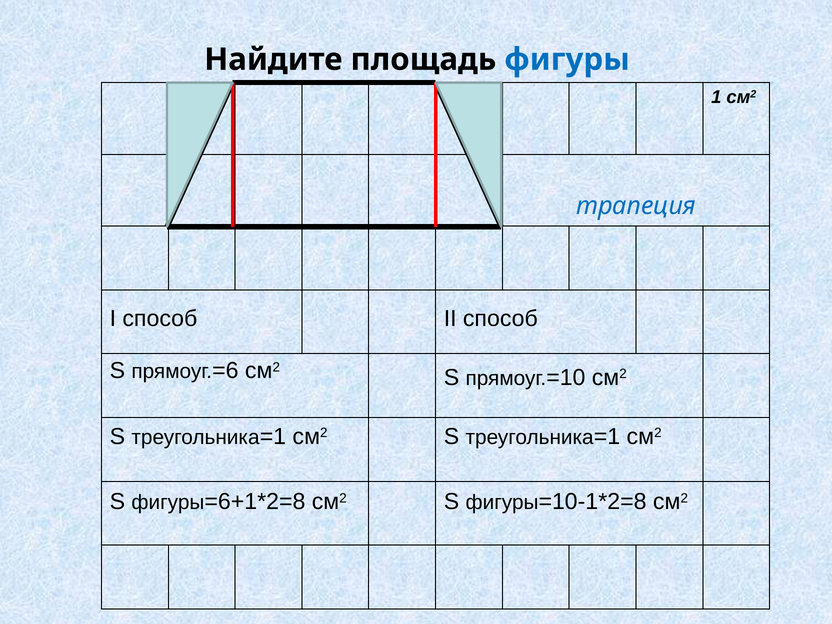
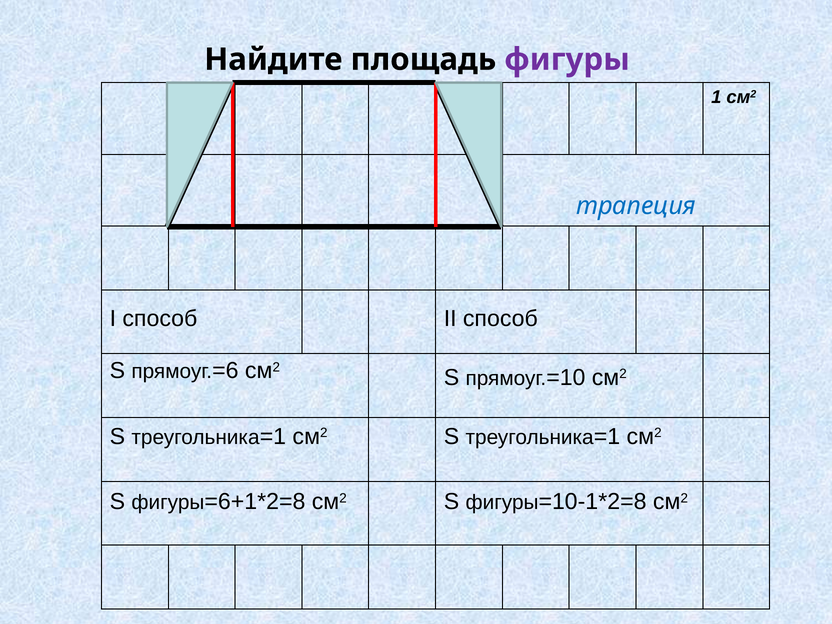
фигуры colour: blue -> purple
